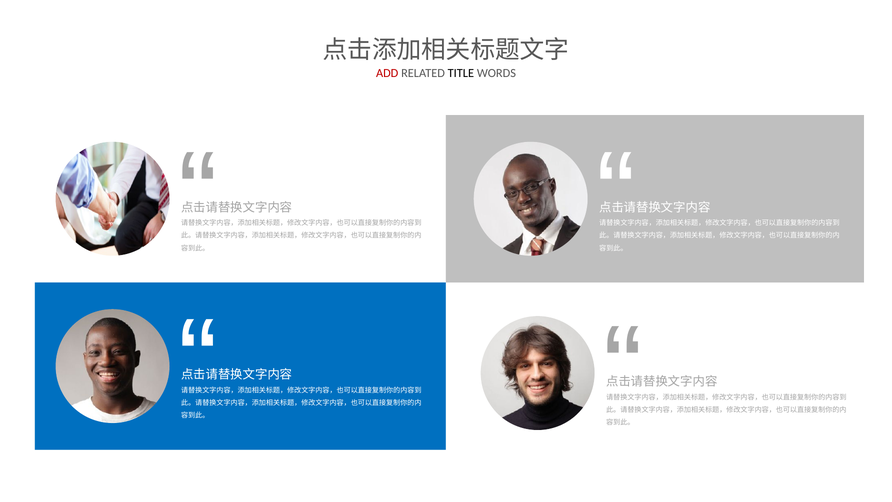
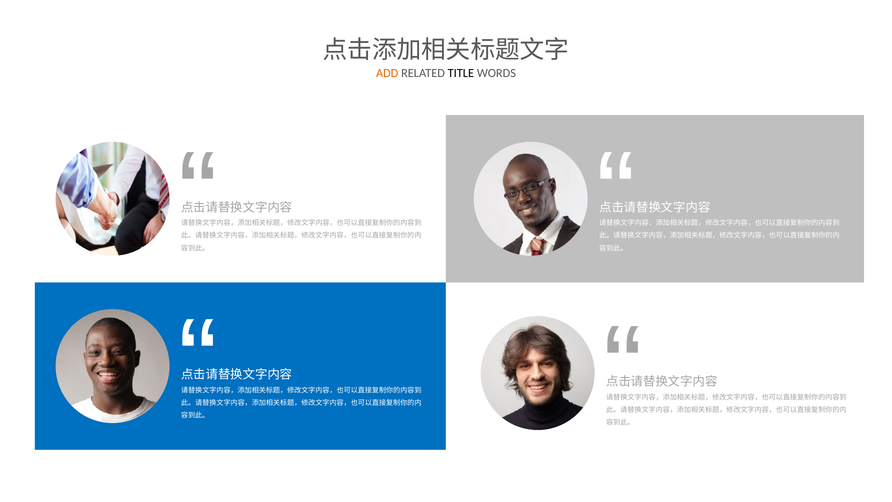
ADD colour: red -> orange
